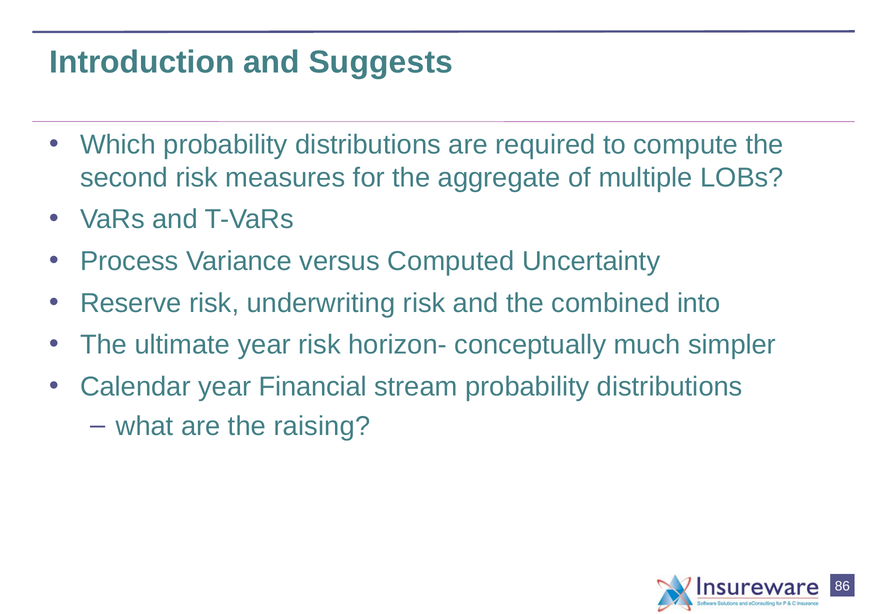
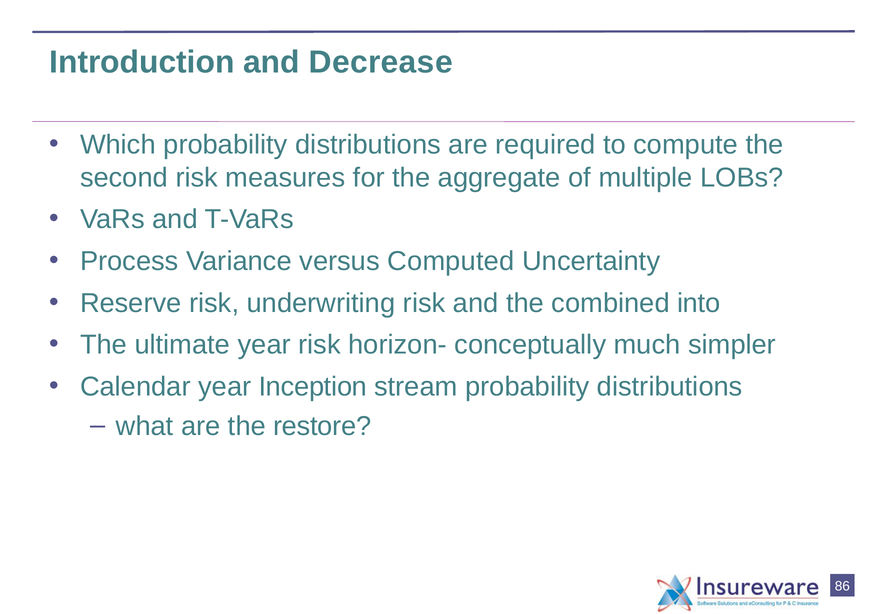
Suggests: Suggests -> Decrease
Financial: Financial -> Inception
raising: raising -> restore
